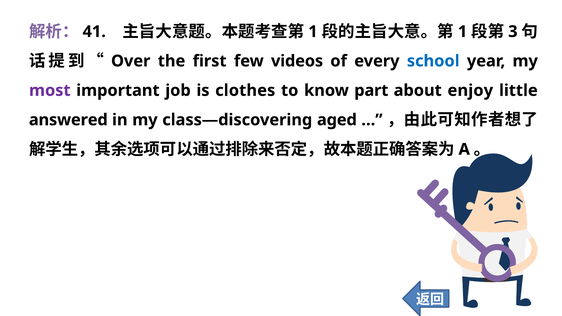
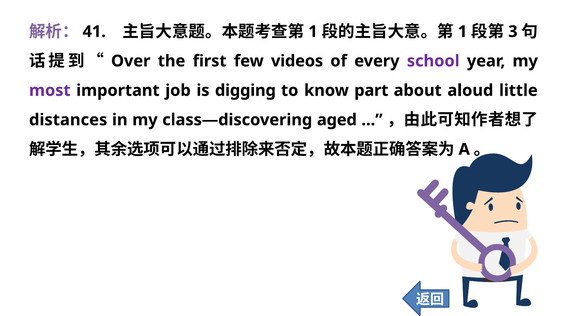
school colour: blue -> purple
clothes: clothes -> digging
enjoy: enjoy -> aloud
answered: answered -> distances
